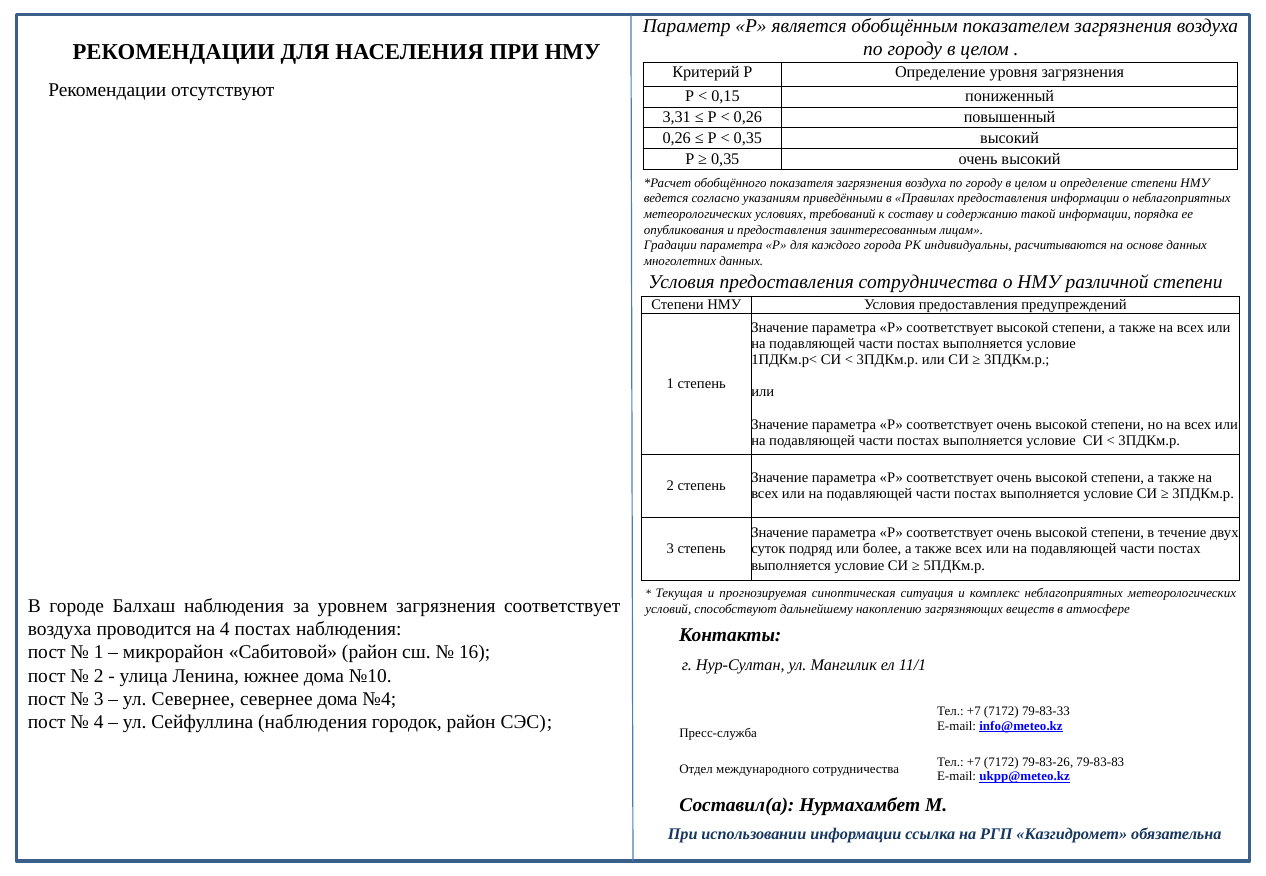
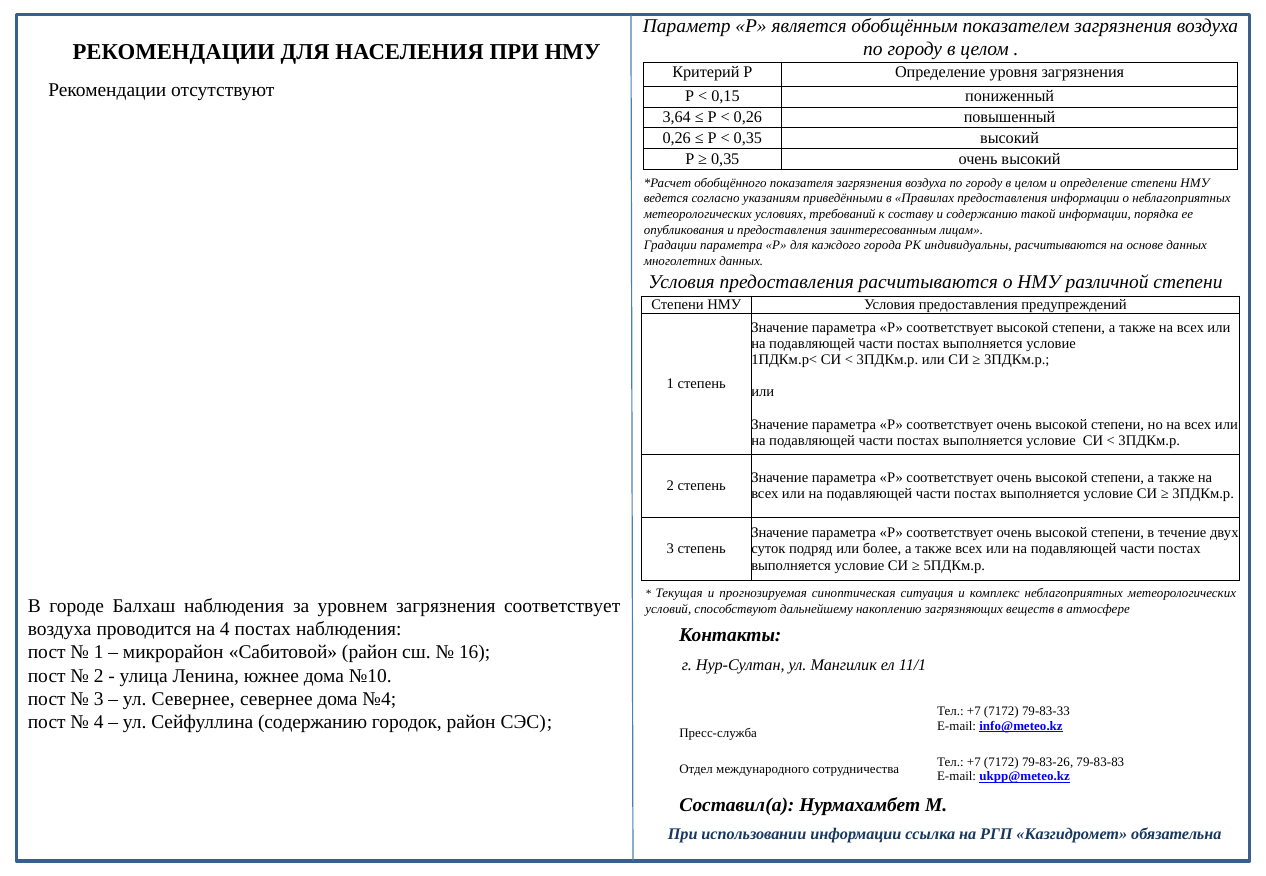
3,31: 3,31 -> 3,64
предоставления сотрудничества: сотрудничества -> расчитываются
Сейфуллина наблюдения: наблюдения -> содержанию
